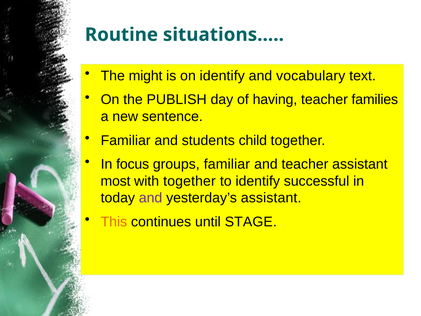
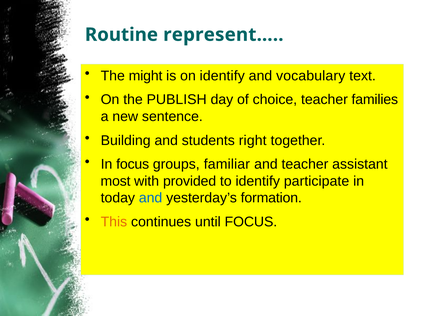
situations…: situations… -> represent…
having: having -> choice
Familiar at (126, 140): Familiar -> Building
child: child -> right
with together: together -> provided
successful: successful -> participate
and at (151, 198) colour: purple -> blue
yesterday’s assistant: assistant -> formation
until STAGE: STAGE -> FOCUS
